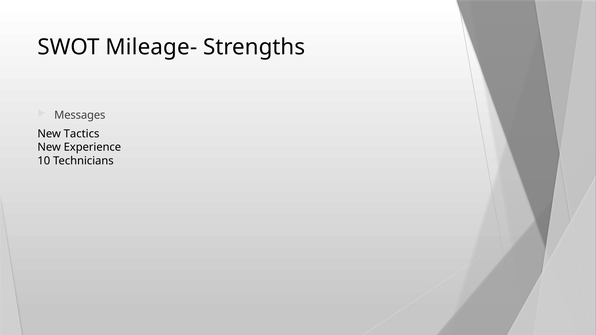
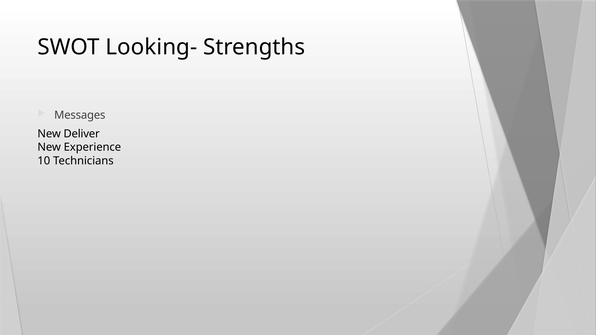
Mileage-: Mileage- -> Looking-
Tactics: Tactics -> Deliver
